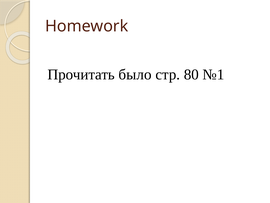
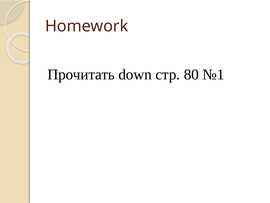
было: было -> down
